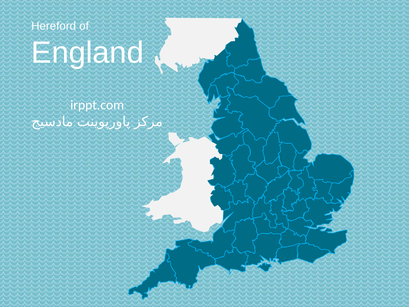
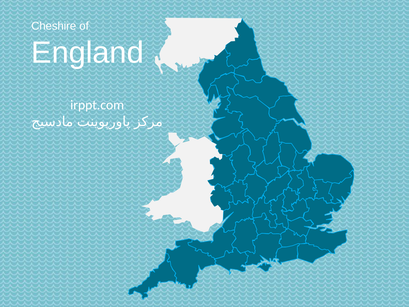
Hereford: Hereford -> Cheshire
